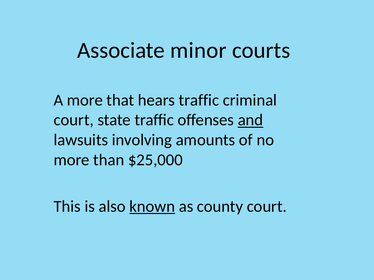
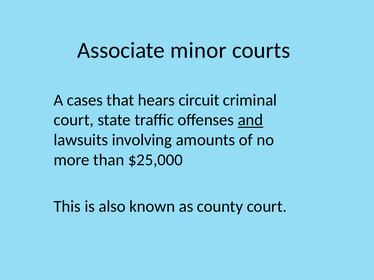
A more: more -> cases
hears traffic: traffic -> circuit
known underline: present -> none
